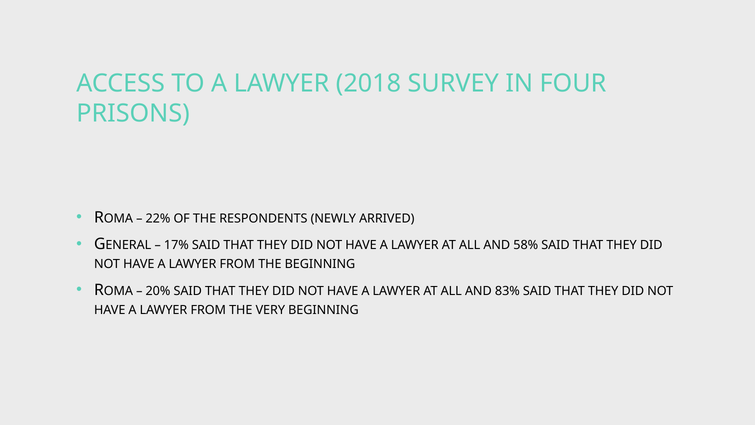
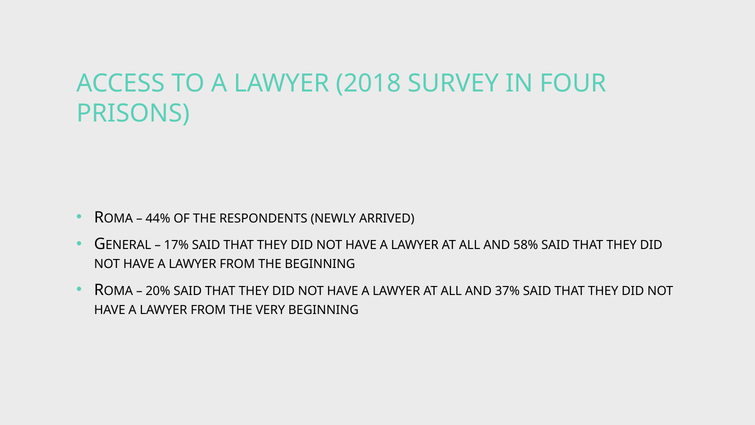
22%: 22% -> 44%
83%: 83% -> 37%
